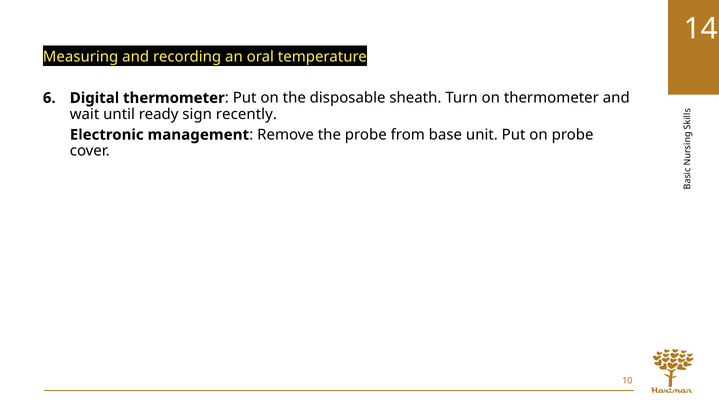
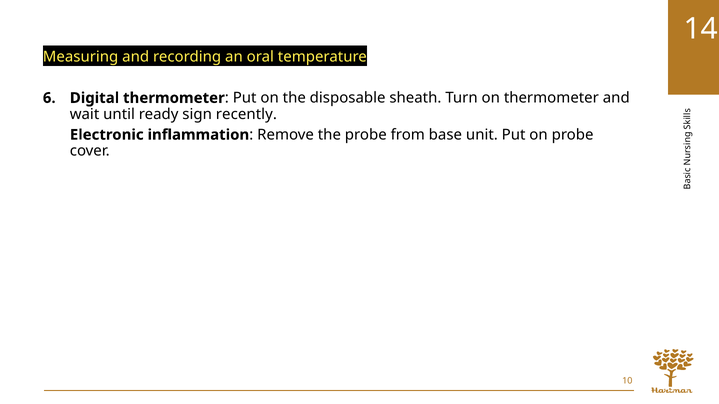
management: management -> inflammation
